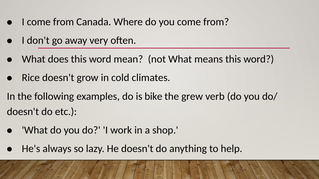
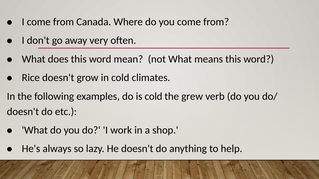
is bike: bike -> cold
